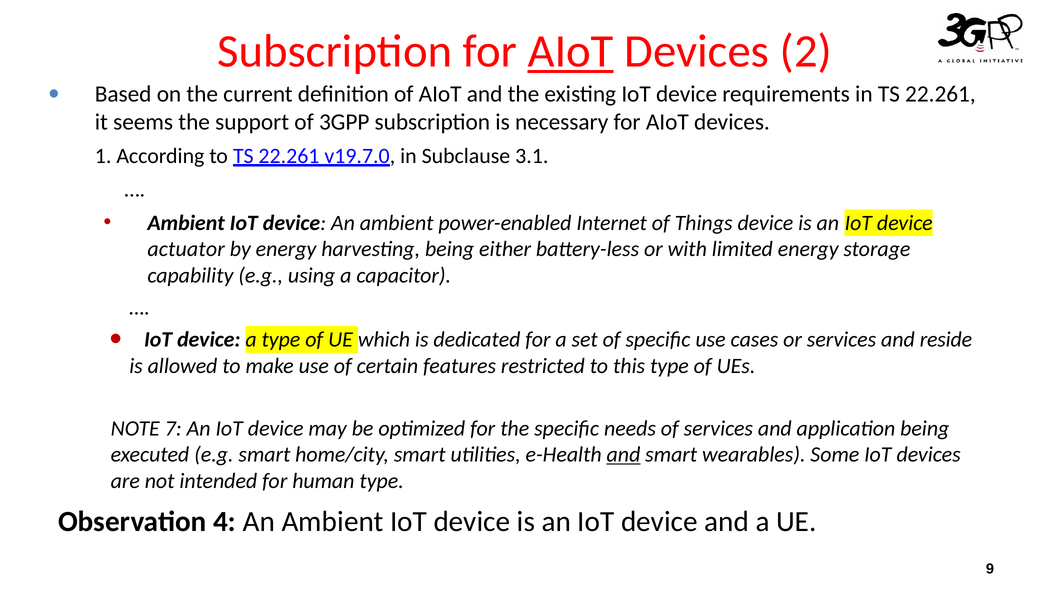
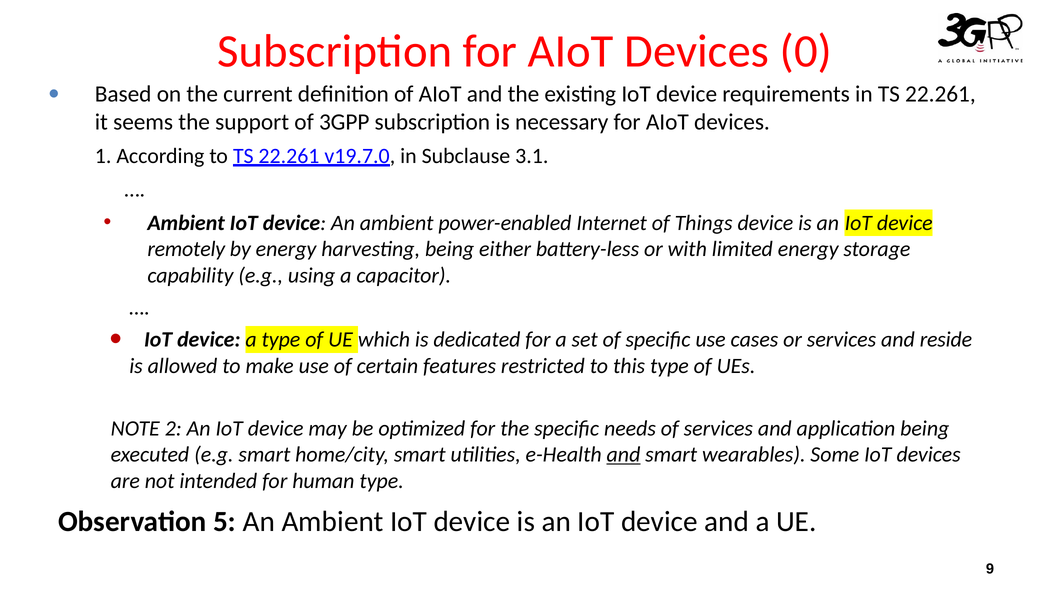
AIoT at (571, 51) underline: present -> none
2: 2 -> 0
actuator: actuator -> remotely
7: 7 -> 2
4: 4 -> 5
